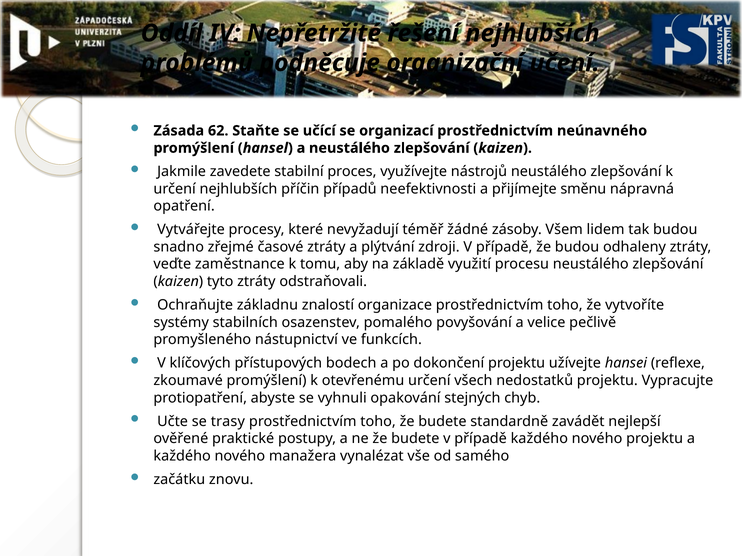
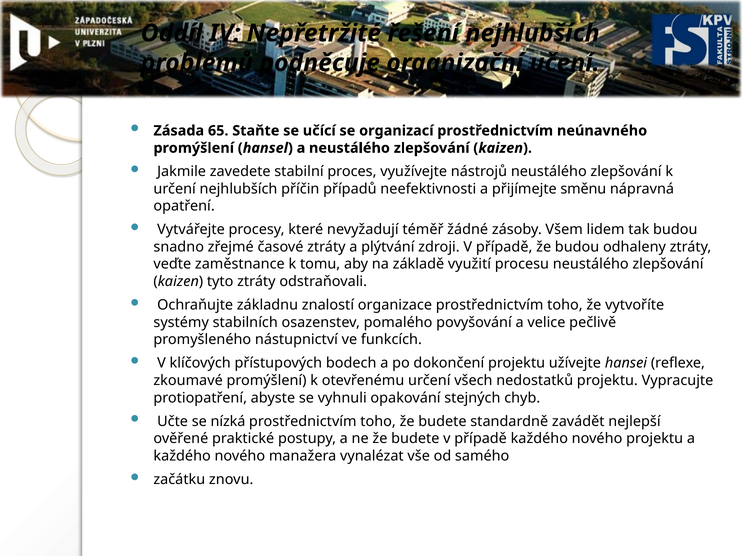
62: 62 -> 65
trasy: trasy -> nízká
